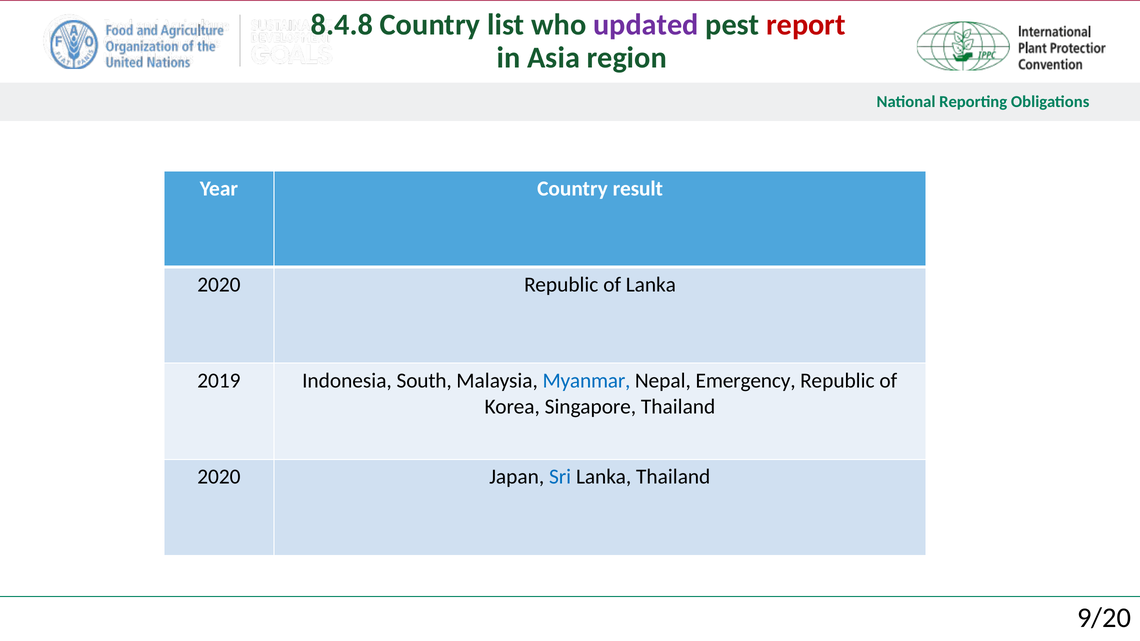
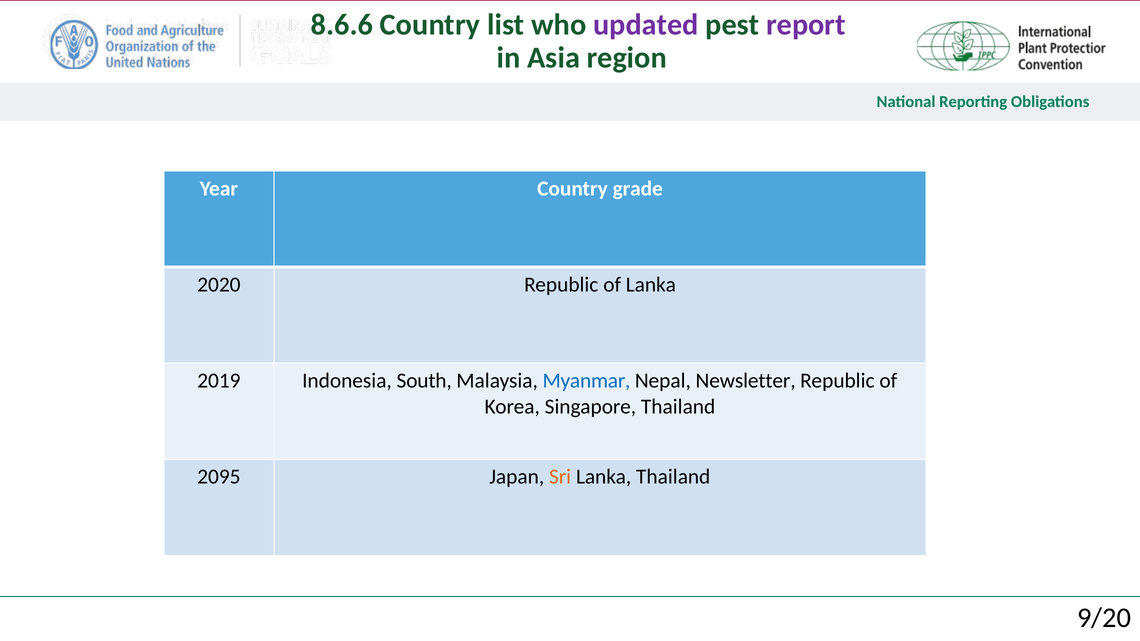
8.4.8: 8.4.8 -> 8.6.6
report colour: red -> purple
result: result -> grade
Emergency: Emergency -> Newsletter
2020 at (219, 477): 2020 -> 2095
Sri colour: blue -> orange
